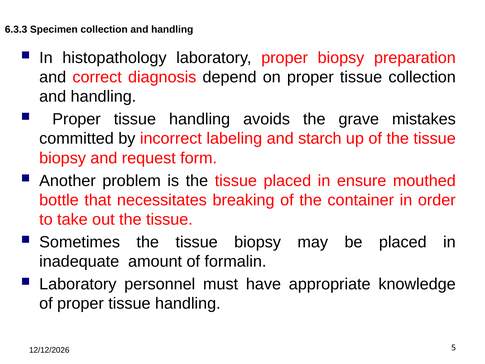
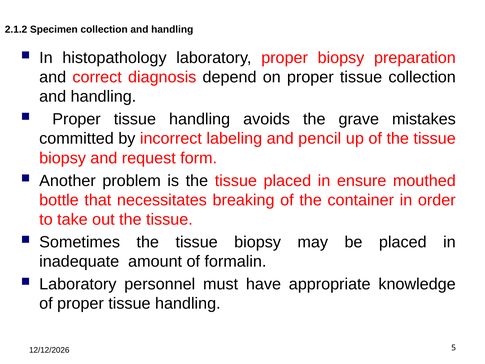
6.3.3: 6.3.3 -> 2.1.2
starch: starch -> pencil
